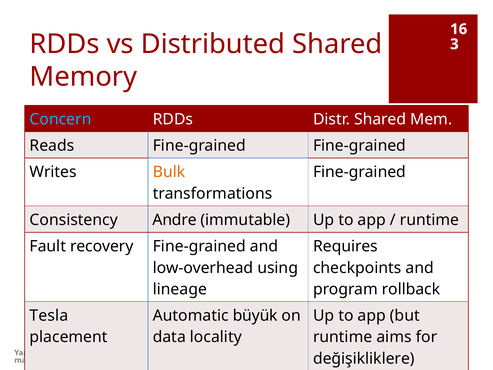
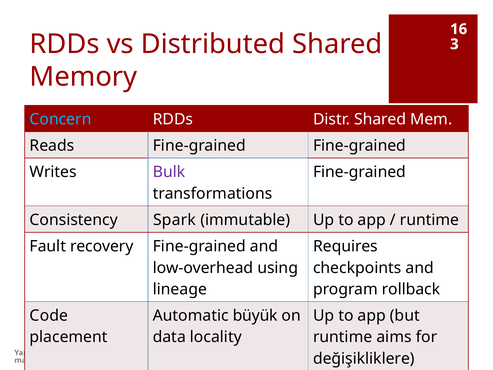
Bulk colour: orange -> purple
Andre: Andre -> Spark
Tesla: Tesla -> Code
